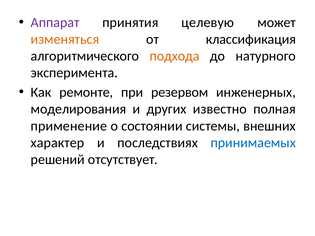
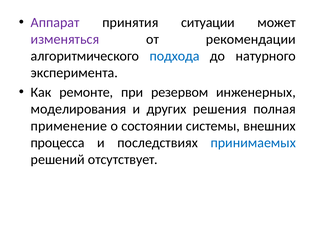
целевую: целевую -> ситуации
изменяться colour: orange -> purple
классификация: классификация -> рекомендации
подхода colour: orange -> blue
известно: известно -> решения
характер: характер -> процесса
